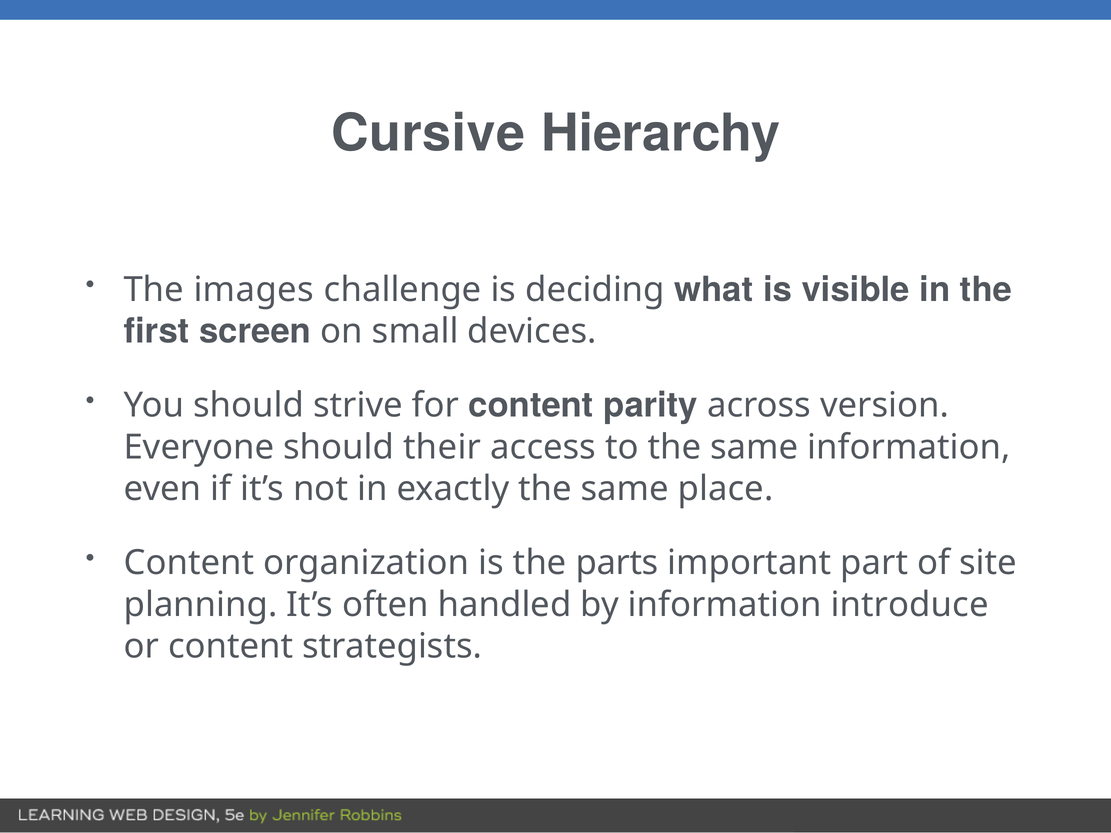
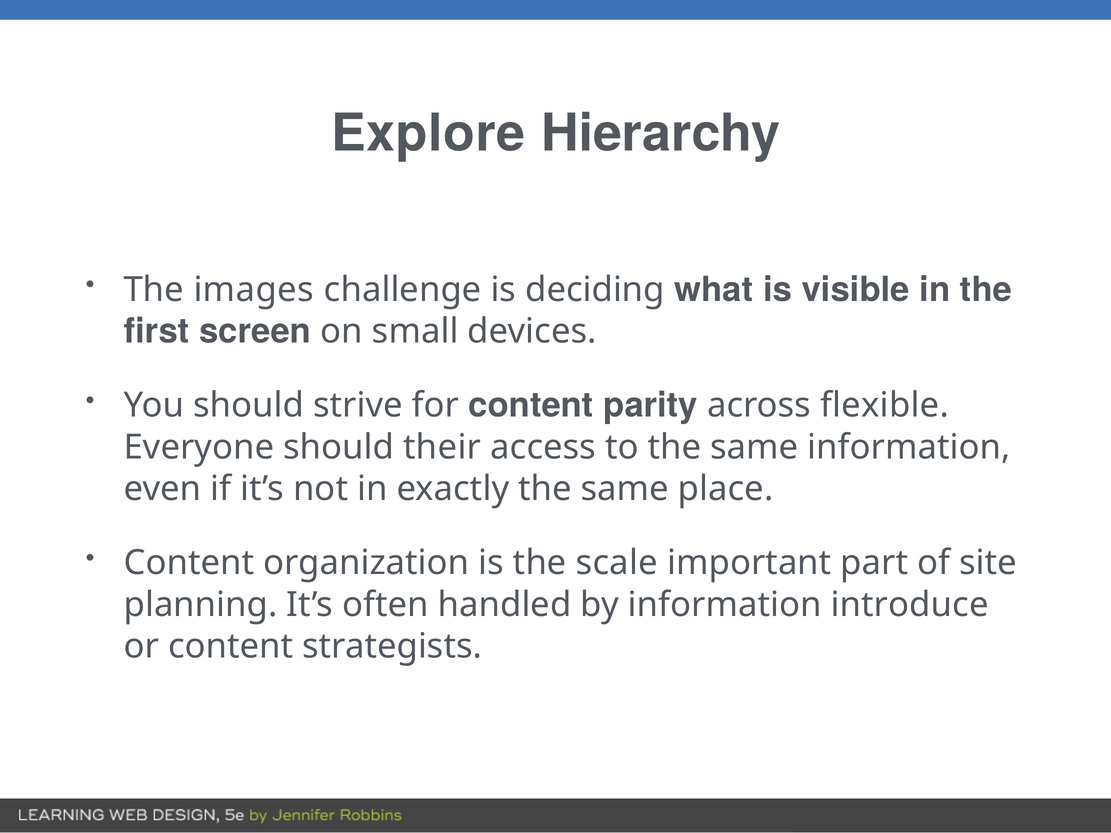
Cursive: Cursive -> Explore
version: version -> flexible
parts: parts -> scale
